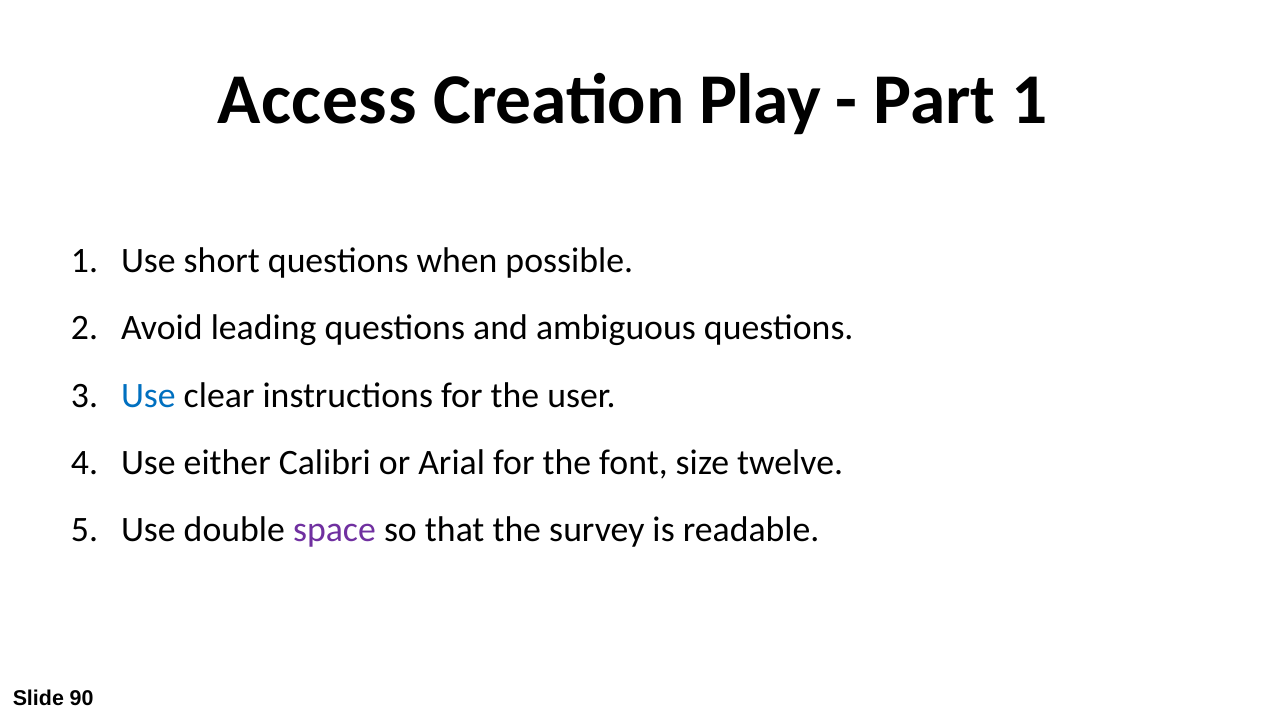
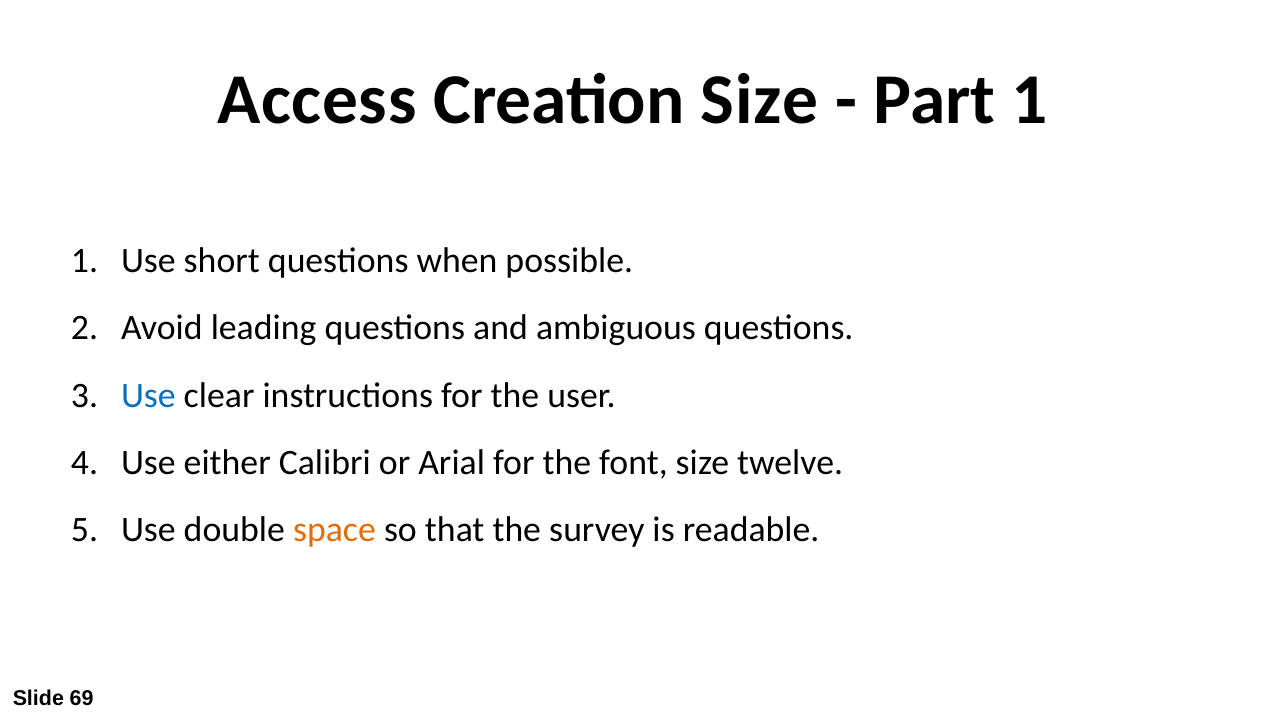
Creation Play: Play -> Size
space colour: purple -> orange
90: 90 -> 69
